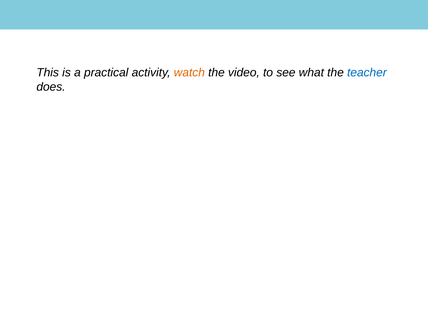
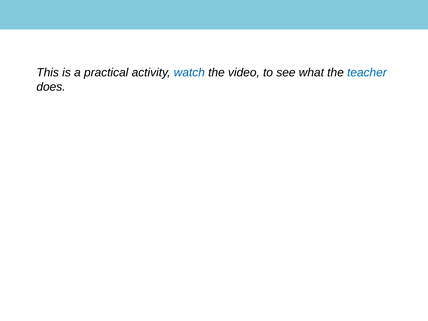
watch colour: orange -> blue
